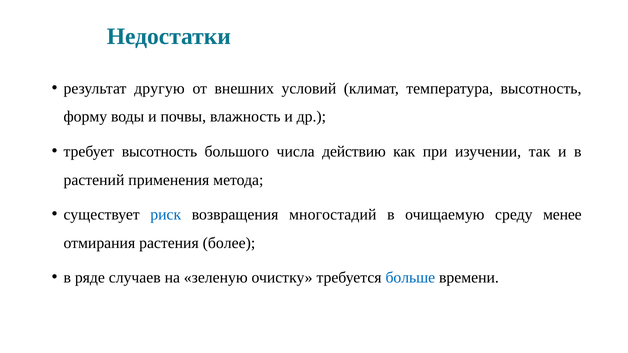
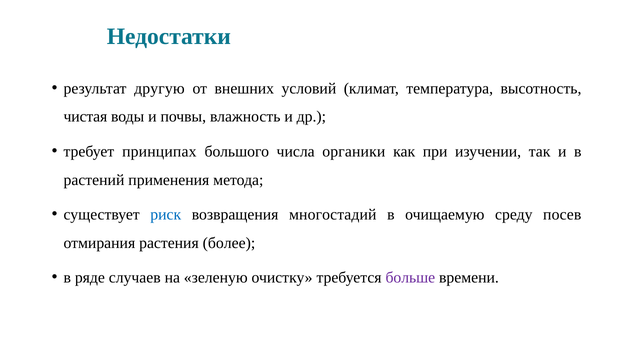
форму: форму -> чистая
требует высотность: высотность -> принципах
действию: действию -> органики
менее: менее -> посев
больше colour: blue -> purple
